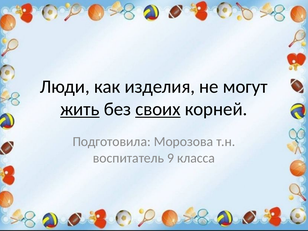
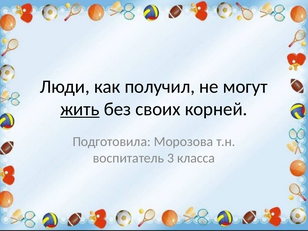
изделия: изделия -> получил
своих underline: present -> none
9: 9 -> 3
